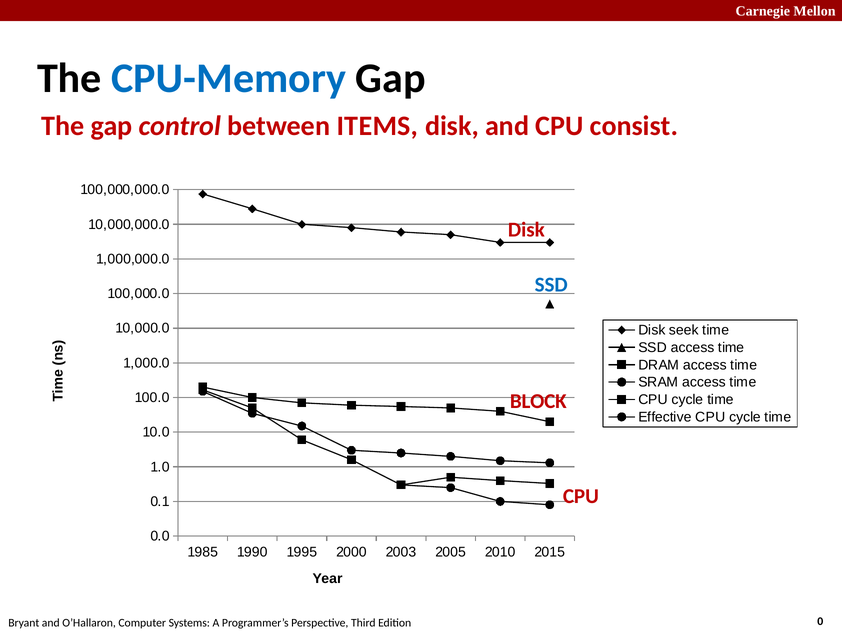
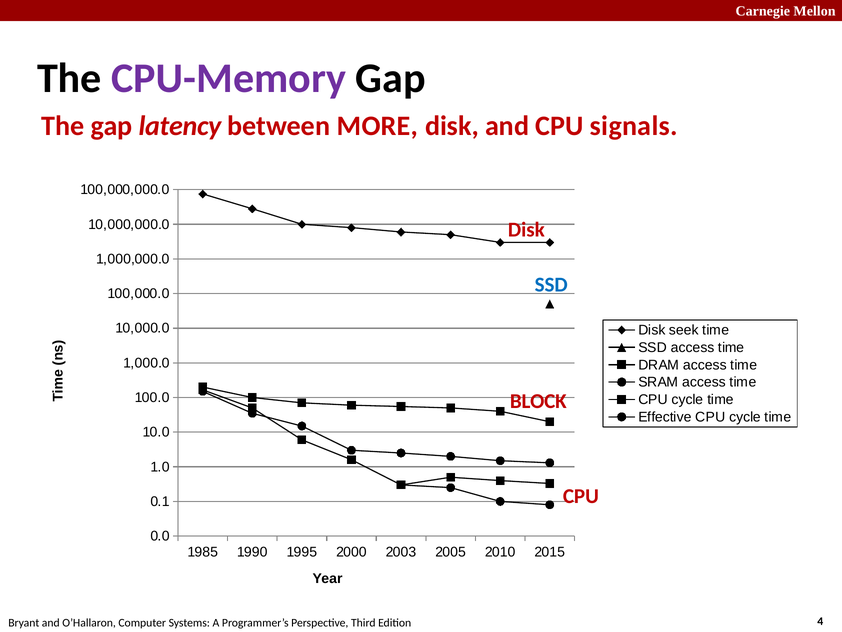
CPU-Memory colour: blue -> purple
control: control -> latency
ITEMS: ITEMS -> MORE
consist: consist -> signals
0: 0 -> 4
